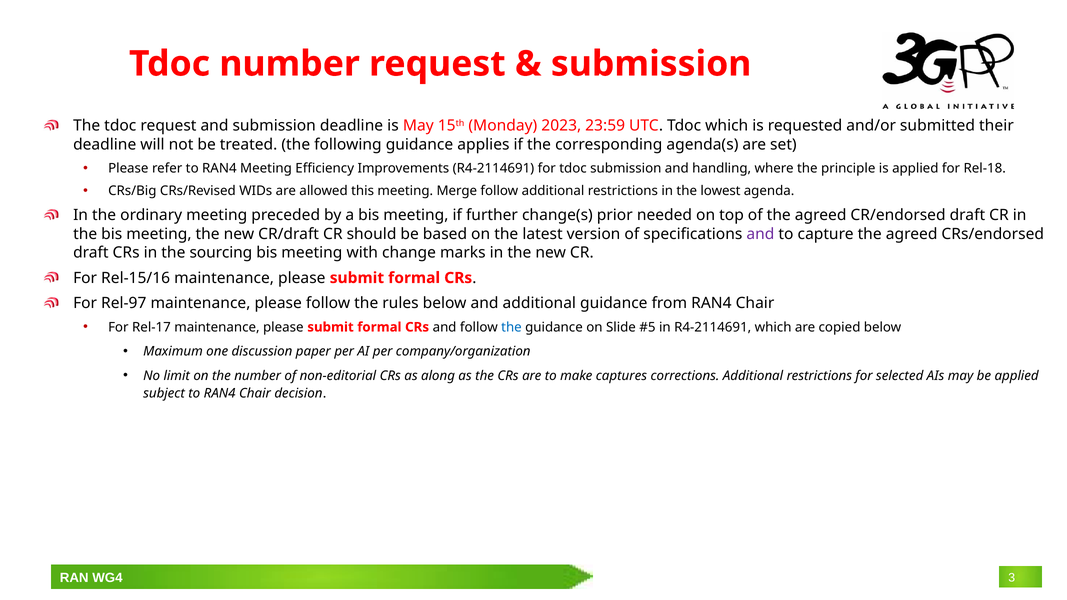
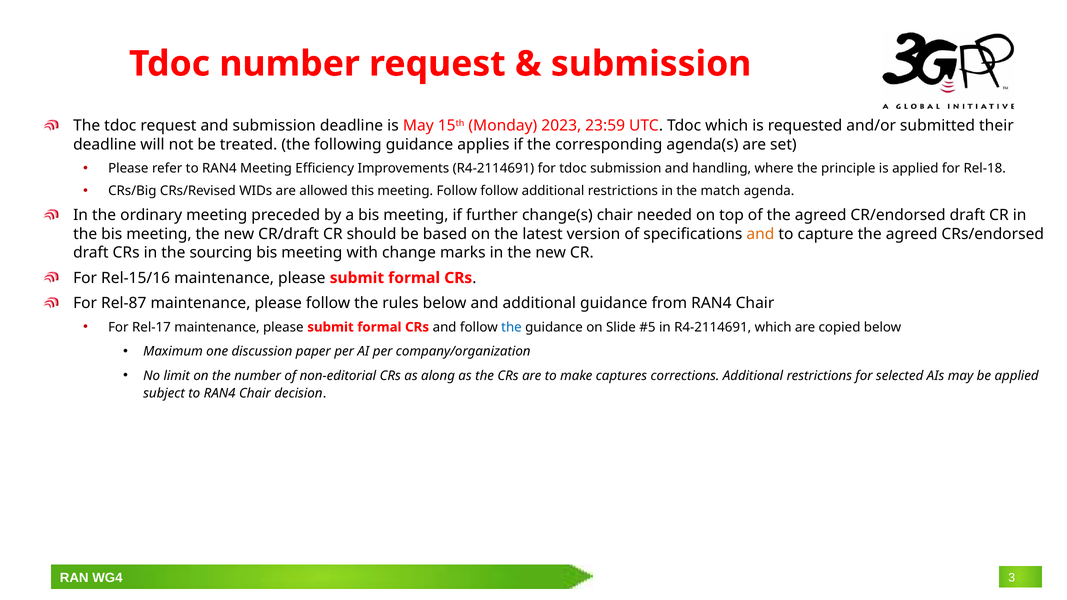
meeting Merge: Merge -> Follow
lowest: lowest -> match
change(s prior: prior -> chair
and at (760, 234) colour: purple -> orange
Rel-97: Rel-97 -> Rel-87
